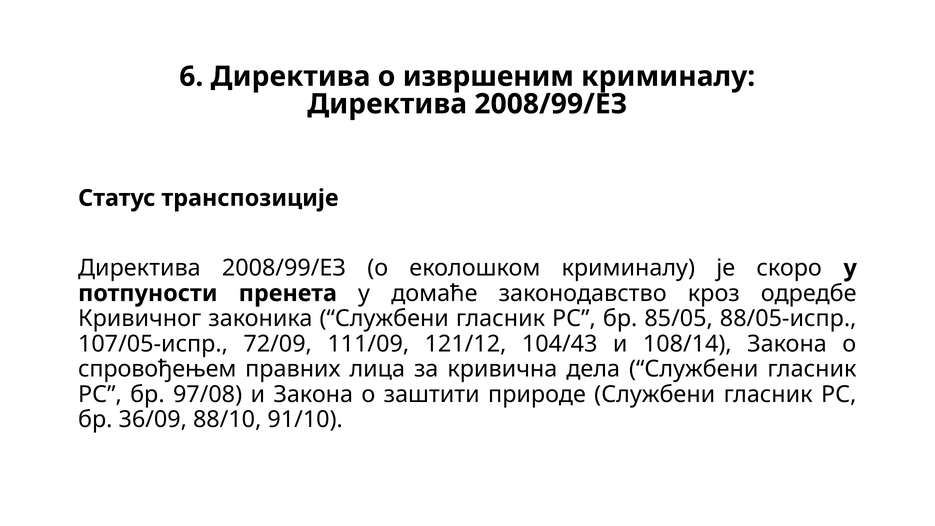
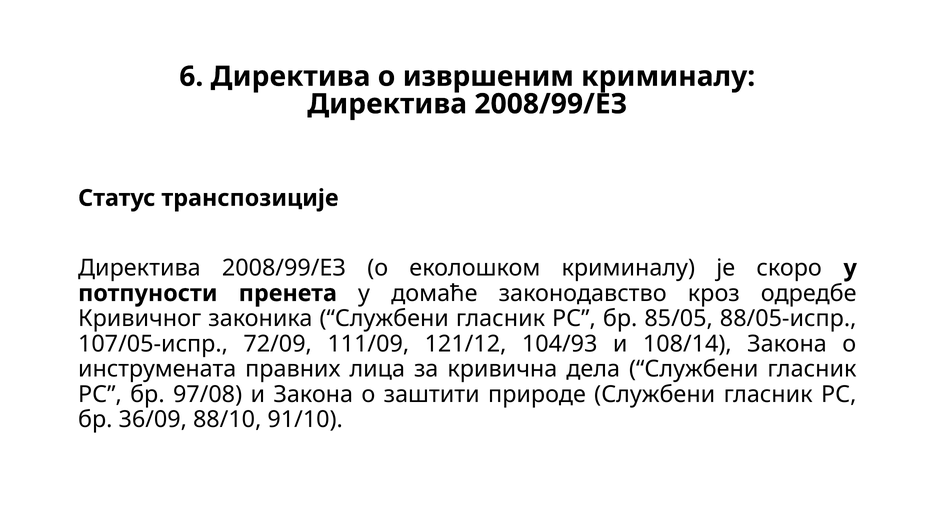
104/43: 104/43 -> 104/93
спровођењем: спровођењем -> инструмената
